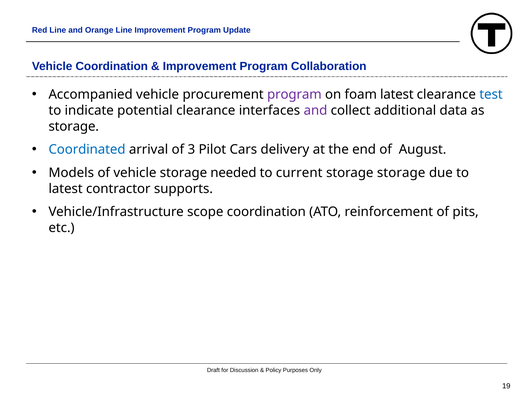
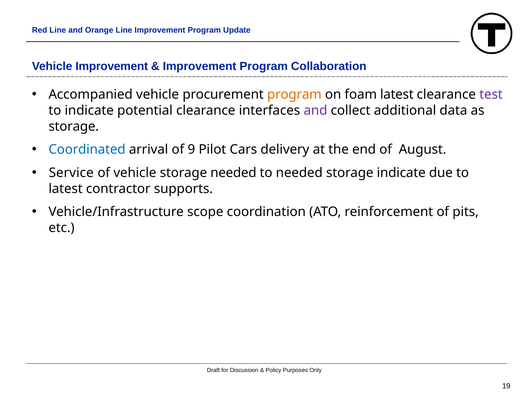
Vehicle Coordination: Coordination -> Improvement
program at (294, 95) colour: purple -> orange
test colour: blue -> purple
3: 3 -> 9
Models: Models -> Service
to current: current -> needed
storage storage: storage -> indicate
